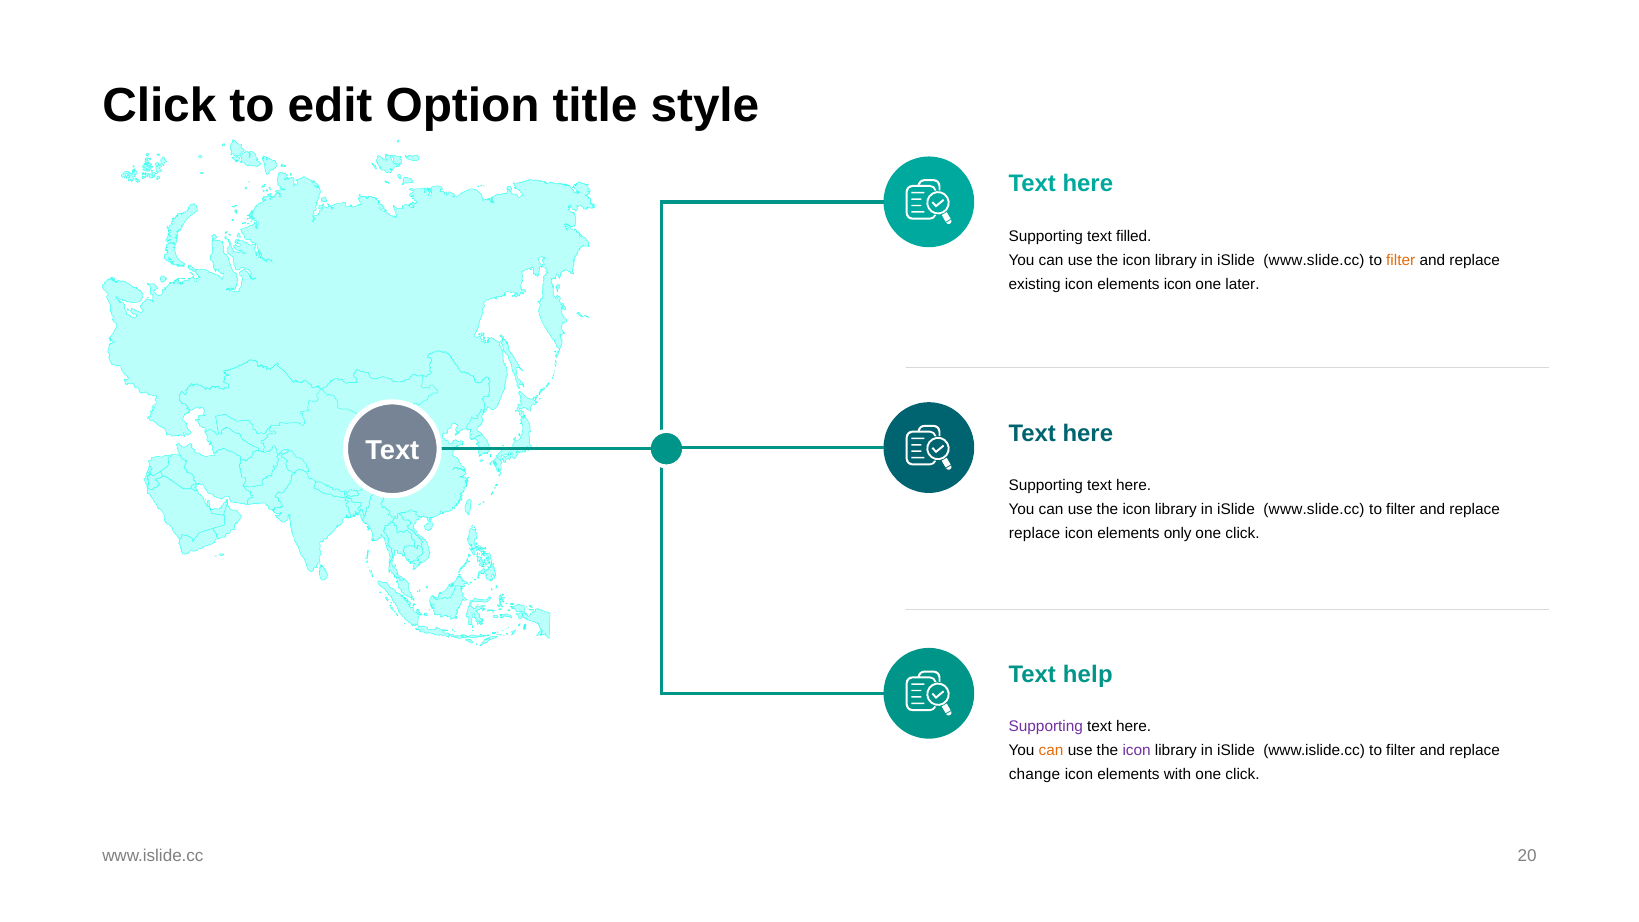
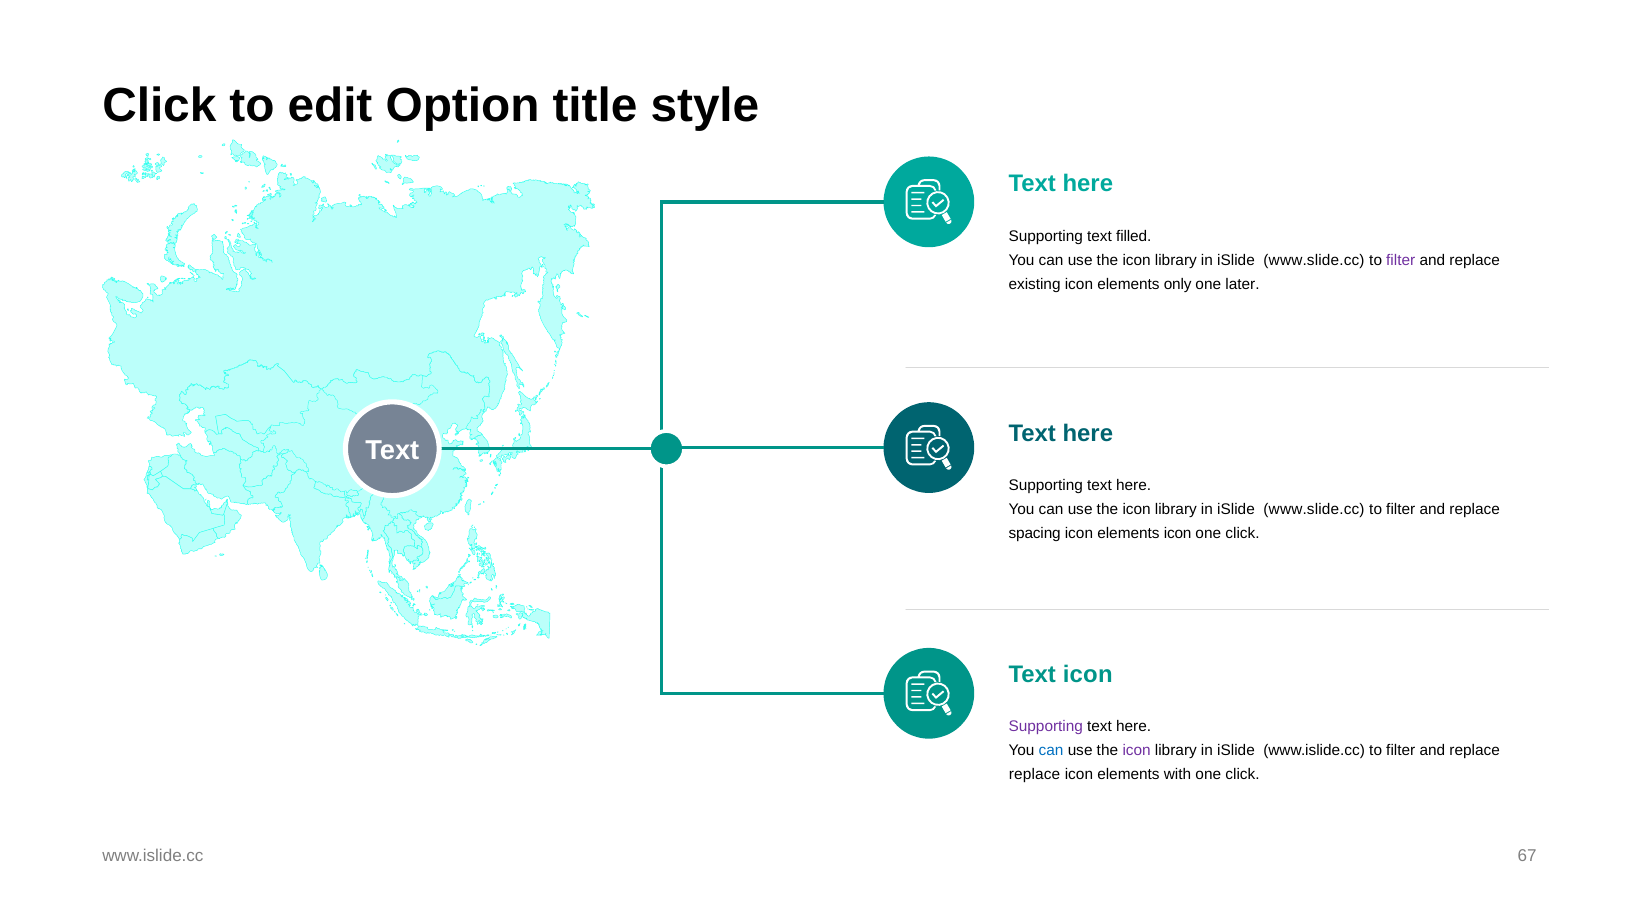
filter at (1401, 260) colour: orange -> purple
elements icon: icon -> only
replace at (1035, 534): replace -> spacing
elements only: only -> icon
Text help: help -> icon
can at (1051, 750) colour: orange -> blue
change at (1035, 774): change -> replace
20: 20 -> 67
